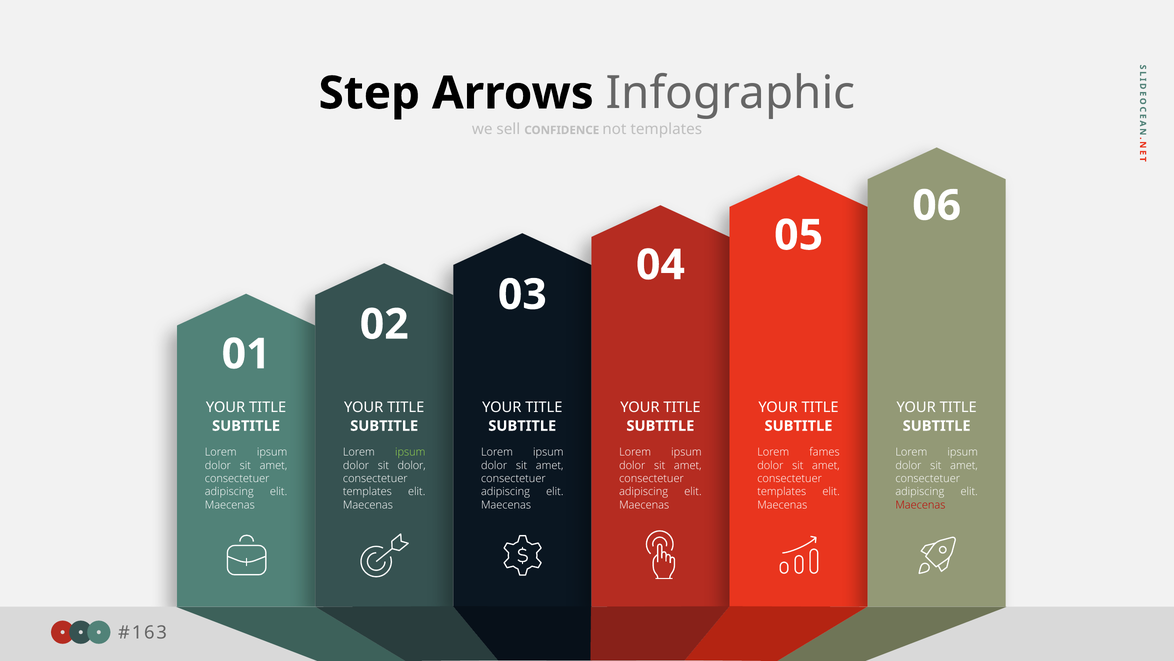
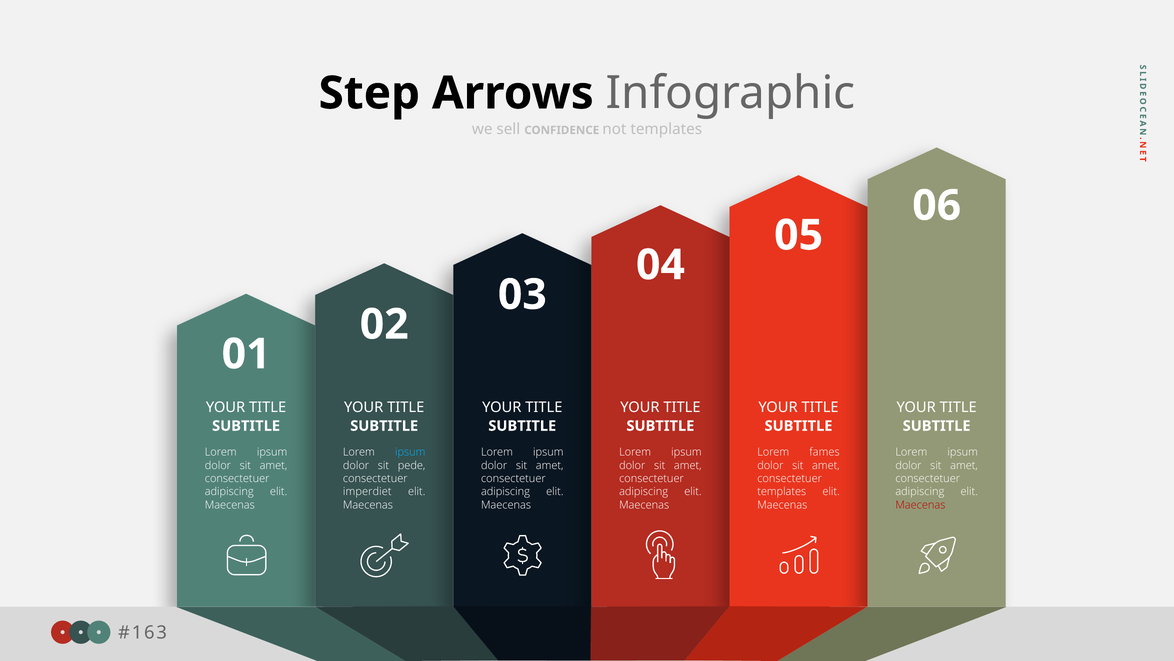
ipsum at (410, 452) colour: light green -> light blue
sit dolor: dolor -> pede
templates at (367, 491): templates -> imperdiet
